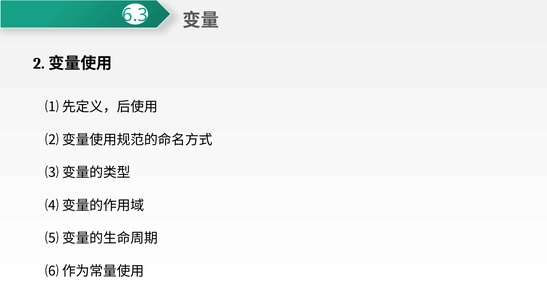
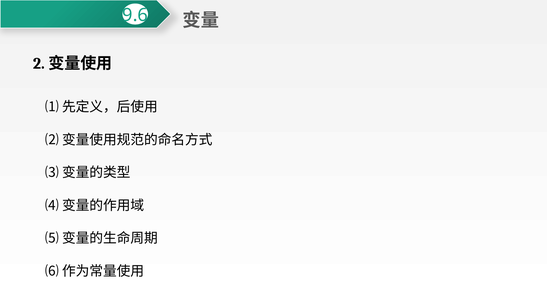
6.3: 6.3 -> 9.6
